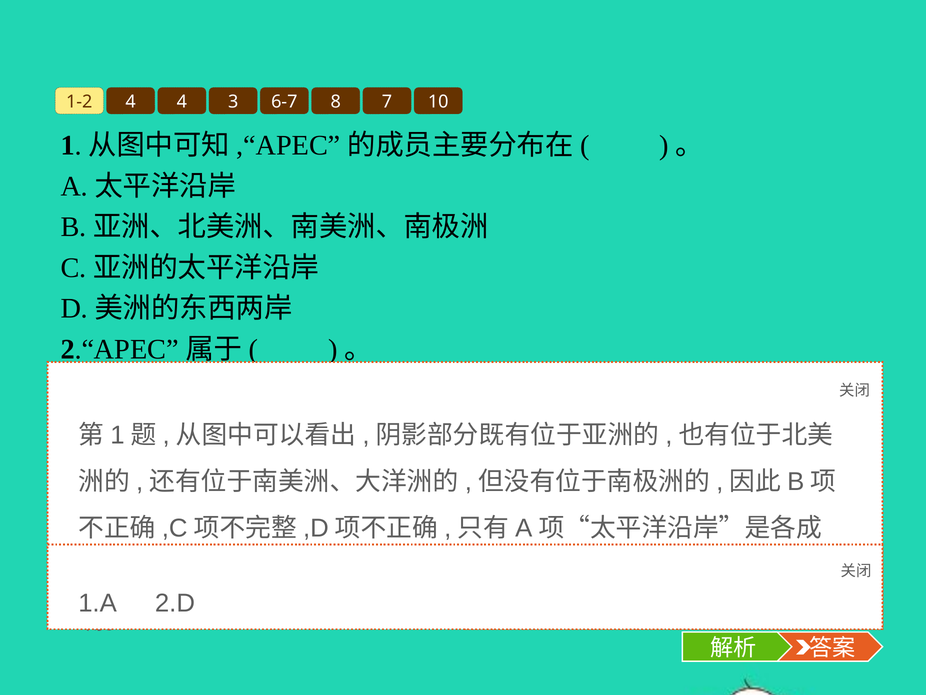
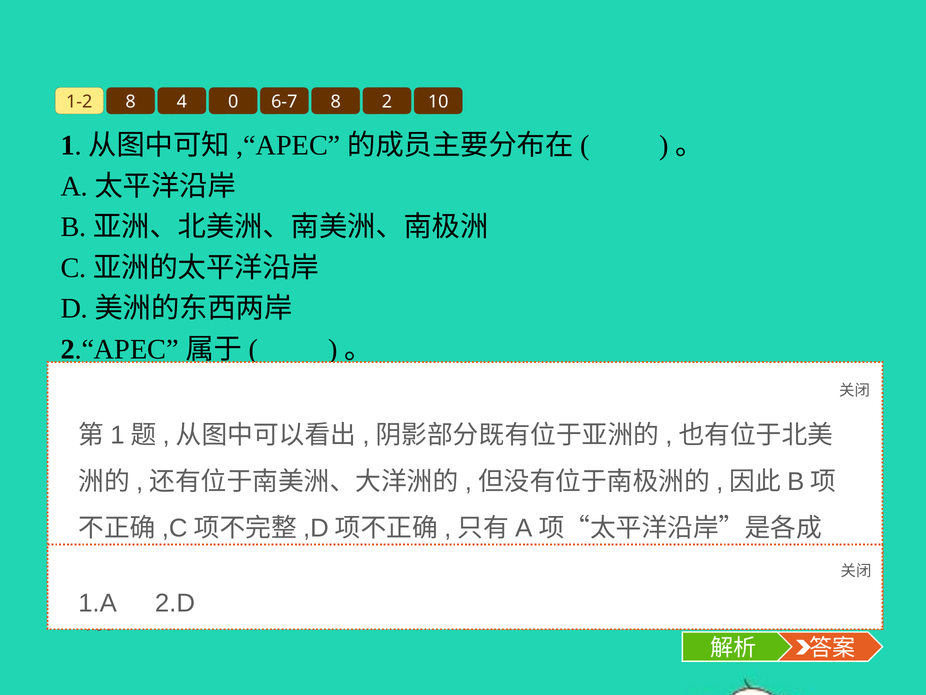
1-2 4: 4 -> 8
3: 3 -> 0
7: 7 -> 2
